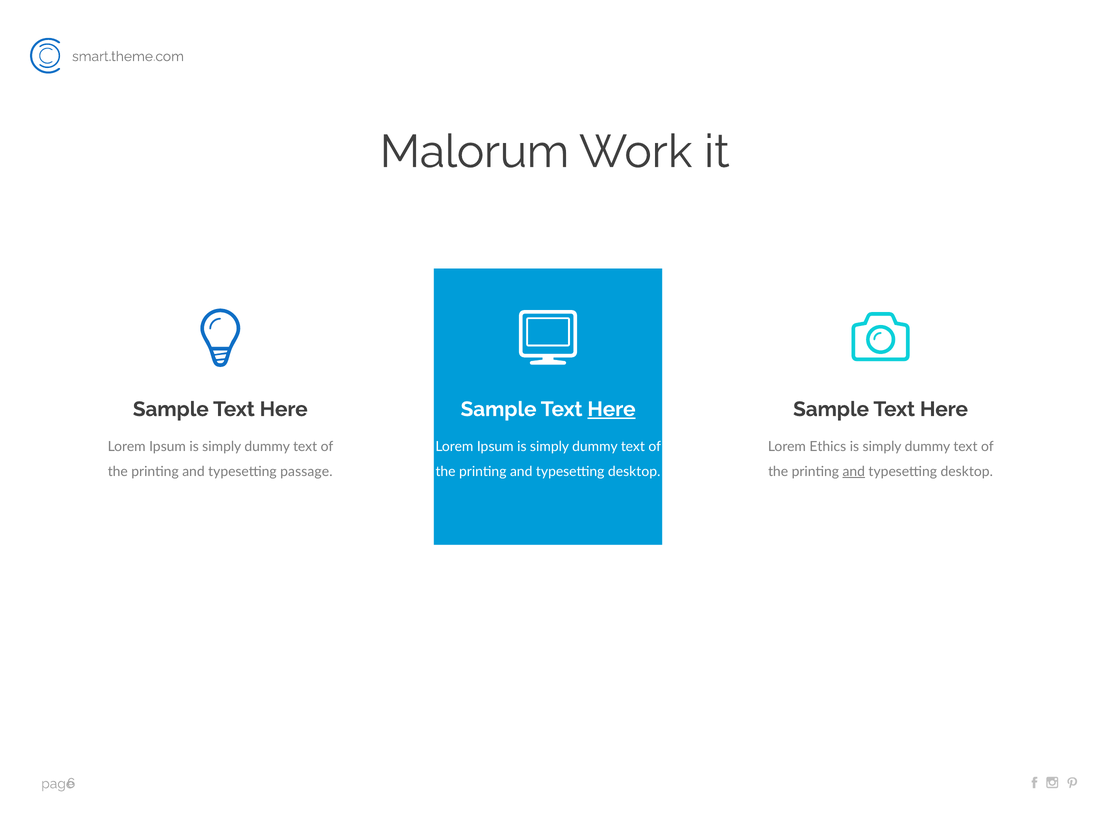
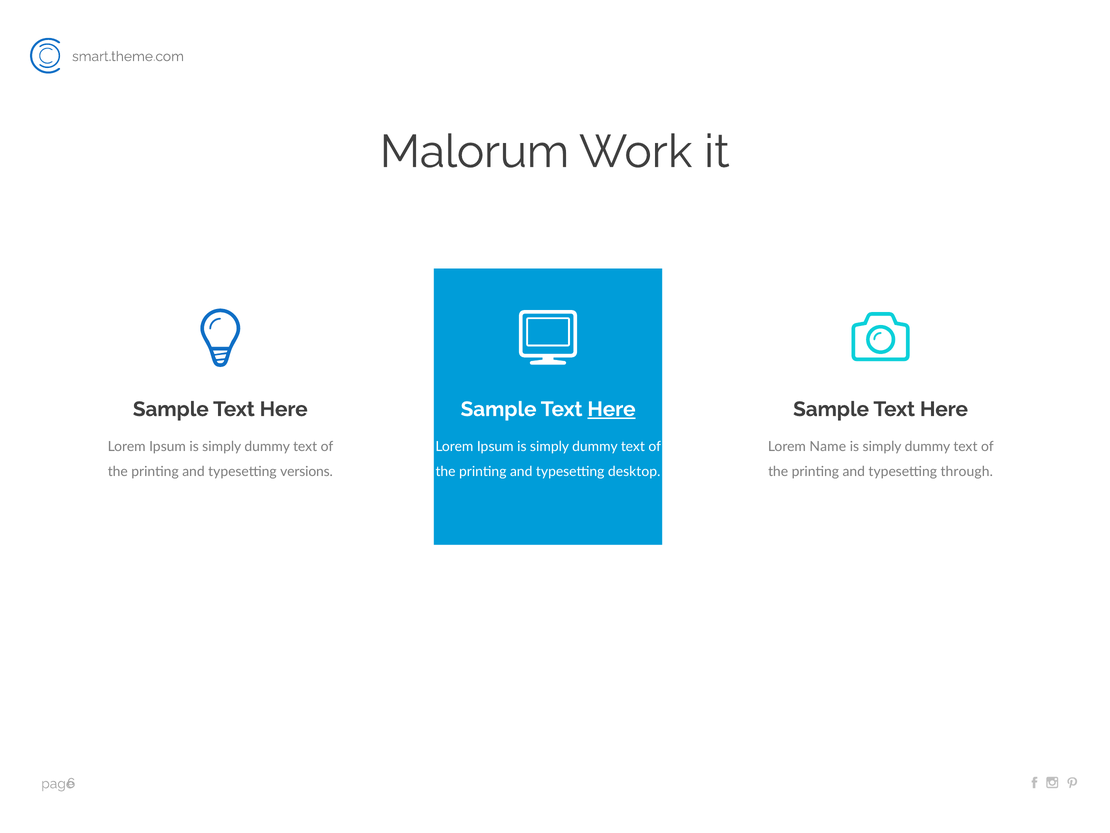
Ethics: Ethics -> Name
passage: passage -> versions
and at (854, 471) underline: present -> none
desktop at (967, 471): desktop -> through
